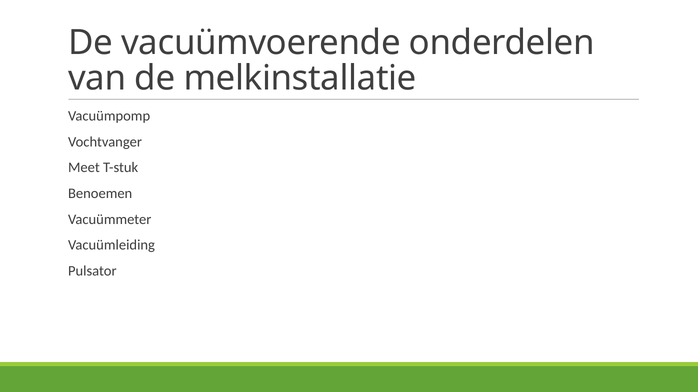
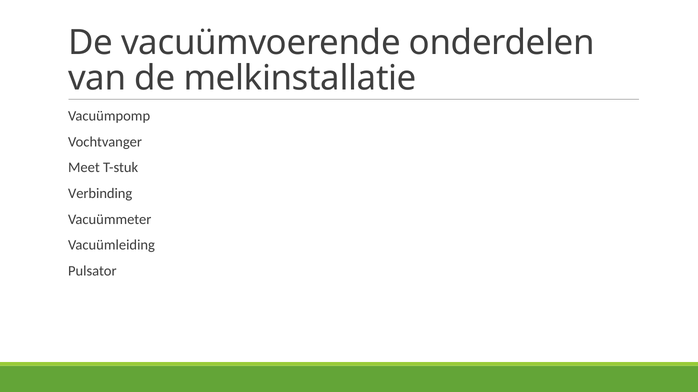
Benoemen: Benoemen -> Verbinding
